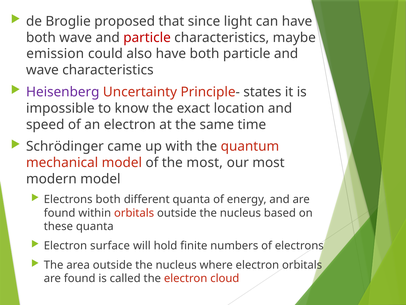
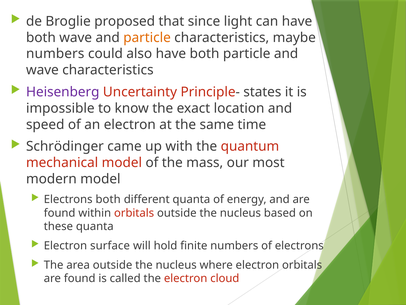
particle at (147, 37) colour: red -> orange
emission at (55, 54): emission -> numbers
the most: most -> mass
